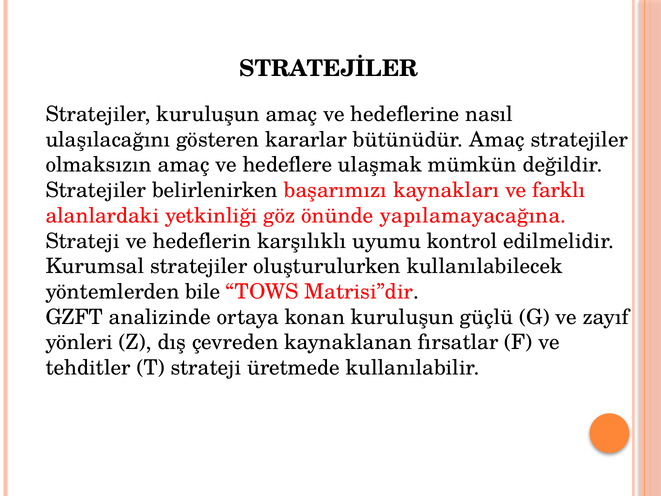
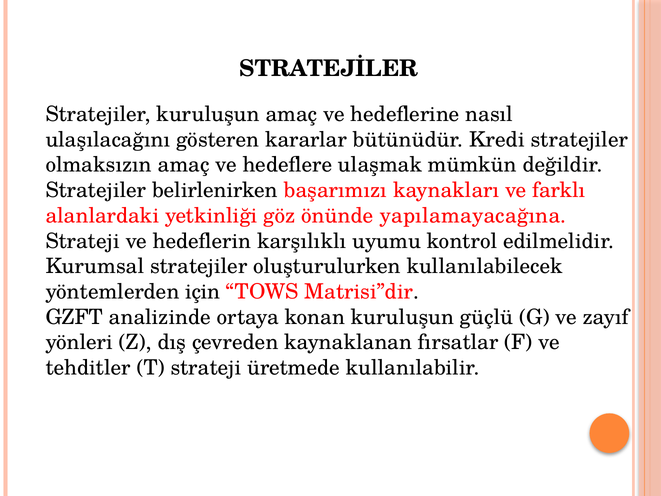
bütünüdür Amaç: Amaç -> Kredi
bile: bile -> için
